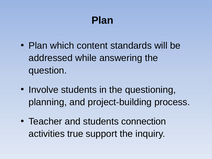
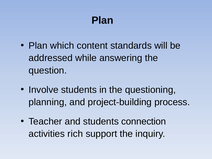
true: true -> rich
